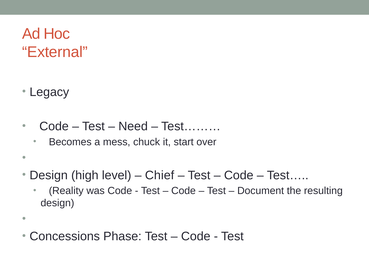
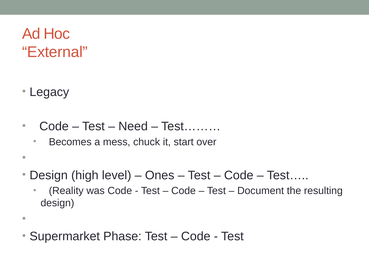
Chief: Chief -> Ones
Concessions: Concessions -> Supermarket
